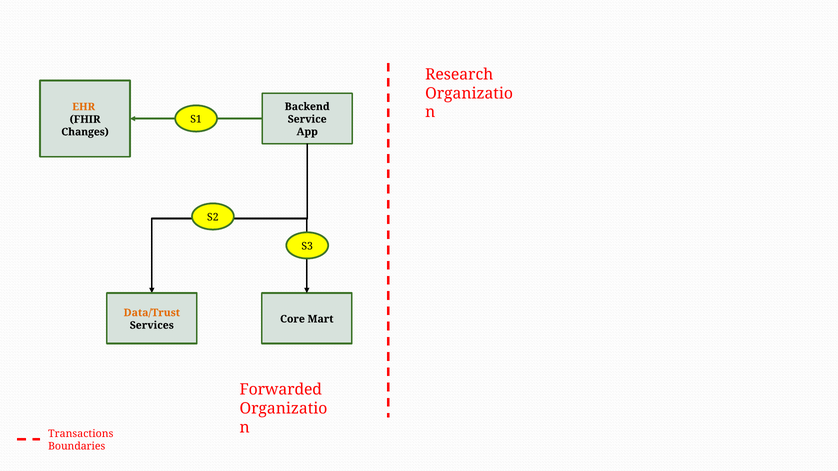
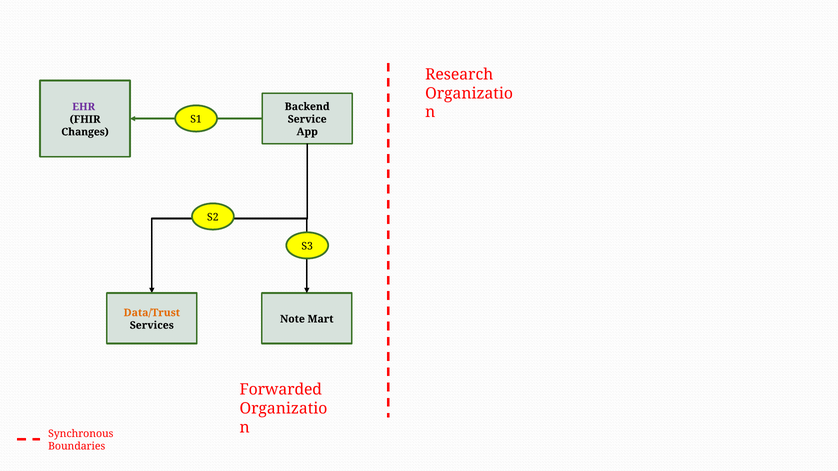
EHR colour: orange -> purple
Core: Core -> Note
Transactions: Transactions -> Synchronous
